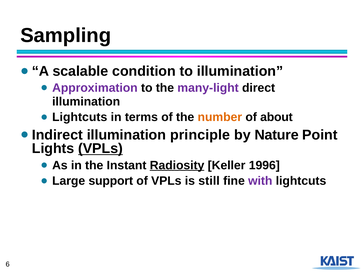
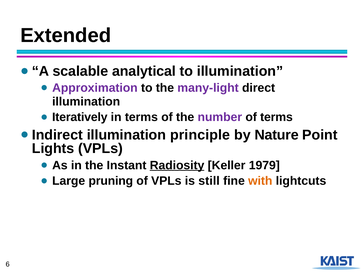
Sampling: Sampling -> Extended
condition: condition -> analytical
Lightcuts at (80, 117): Lightcuts -> Iteratively
number colour: orange -> purple
of about: about -> terms
VPLs at (100, 148) underline: present -> none
1996: 1996 -> 1979
support: support -> pruning
with colour: purple -> orange
